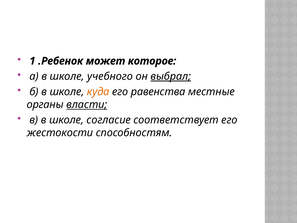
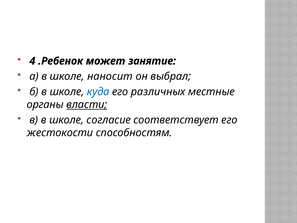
1: 1 -> 4
которое: которое -> занятие
учебного: учебного -> наносит
выбрал underline: present -> none
куда colour: orange -> blue
равенства: равенства -> различных
